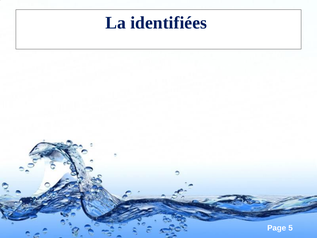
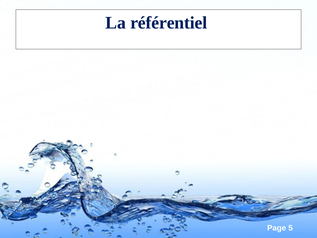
identifiées: identifiées -> référentiel
